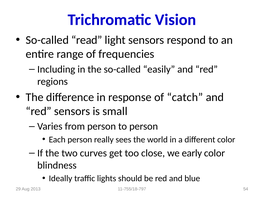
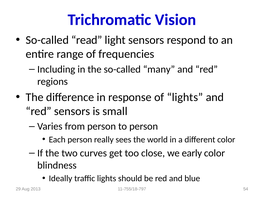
easily: easily -> many
of catch: catch -> lights
